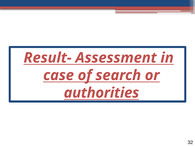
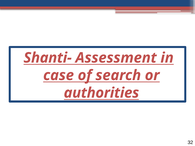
Result-: Result- -> Shanti-
